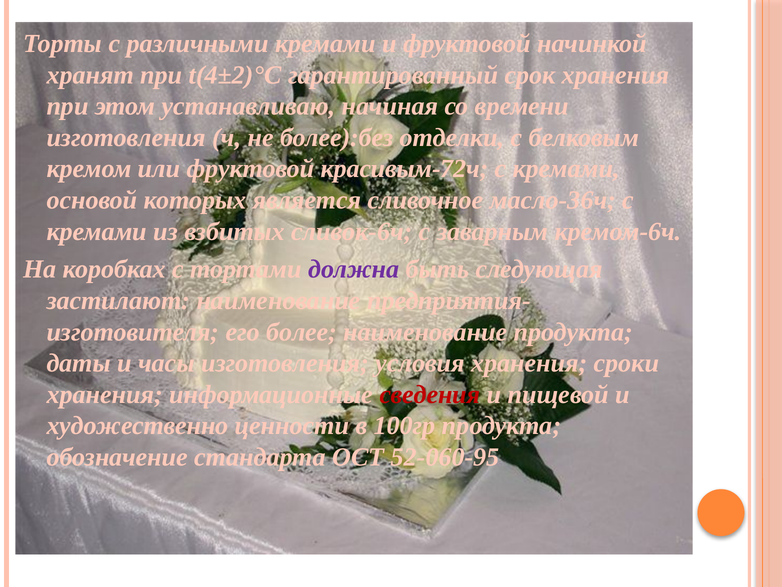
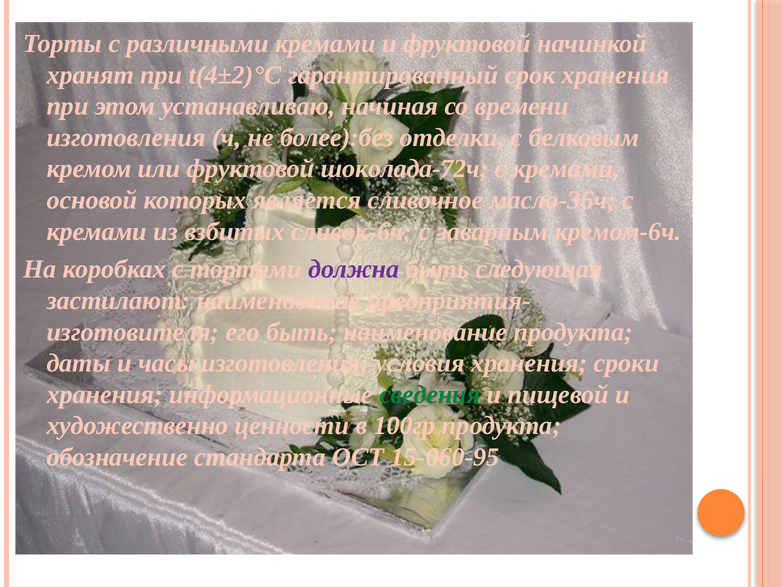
красивым-72ч: красивым-72ч -> шоколада-72ч
его более: более -> быть
сведения colour: red -> green
52-060-95: 52-060-95 -> 15-060-95
